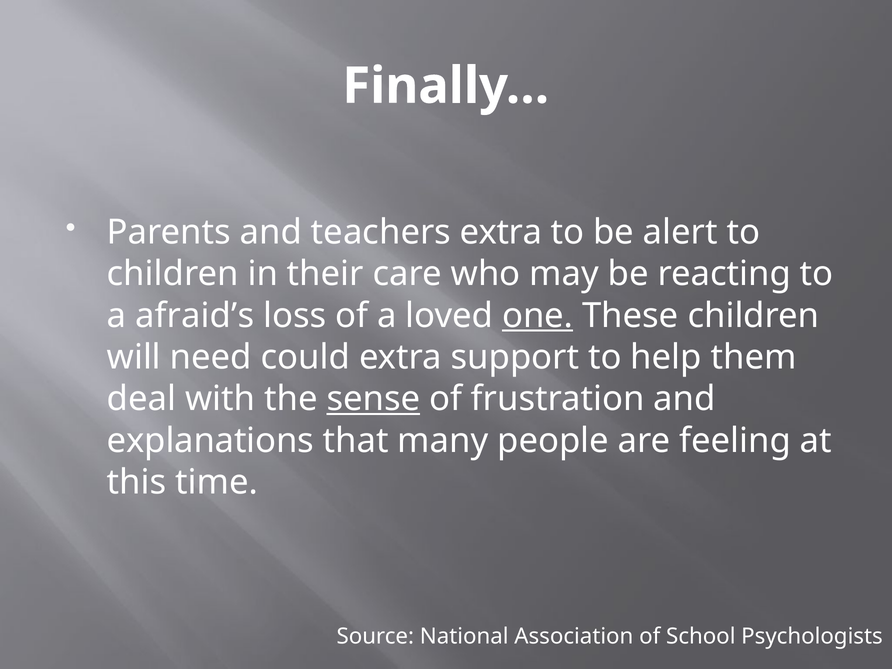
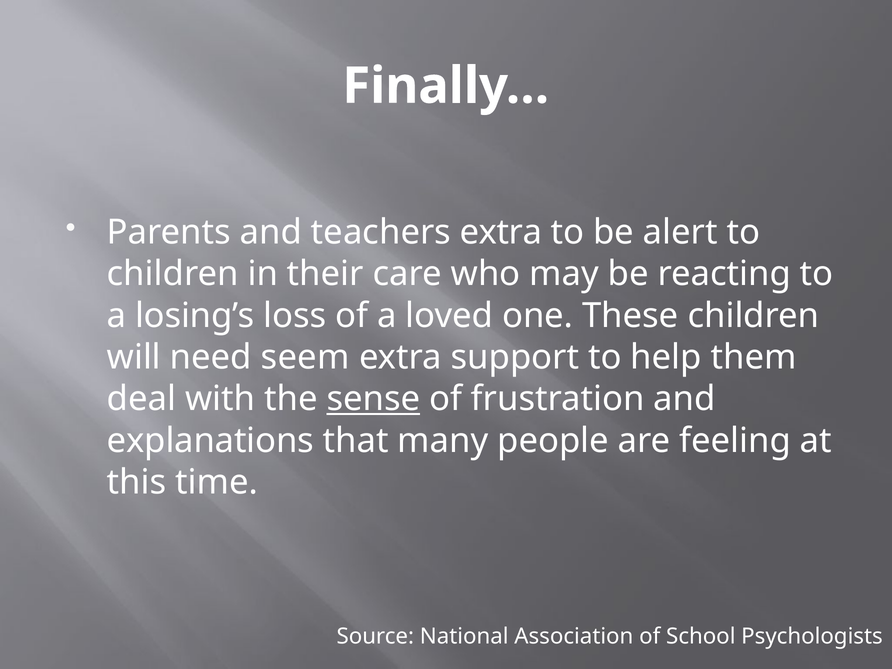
afraid’s: afraid’s -> losing’s
one underline: present -> none
could: could -> seem
